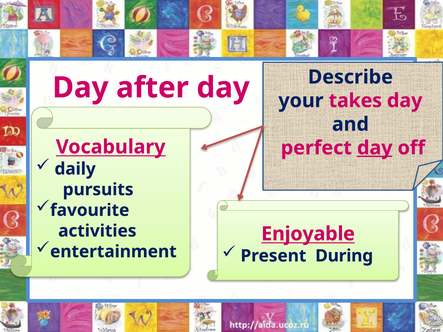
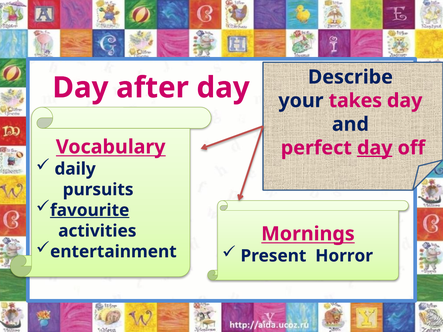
favourite underline: none -> present
Enjoyable: Enjoyable -> Mornings
During: During -> Horror
